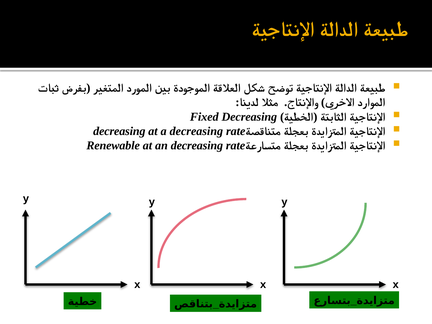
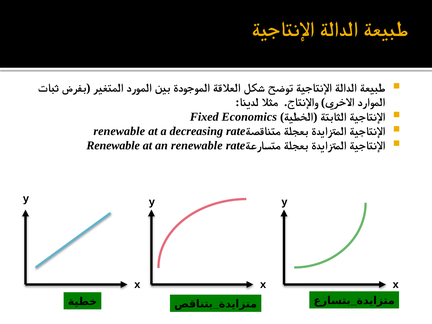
Fixed Decreasing: Decreasing -> Economics
decreasing at (119, 131): decreasing -> renewable
an decreasing: decreasing -> renewable
